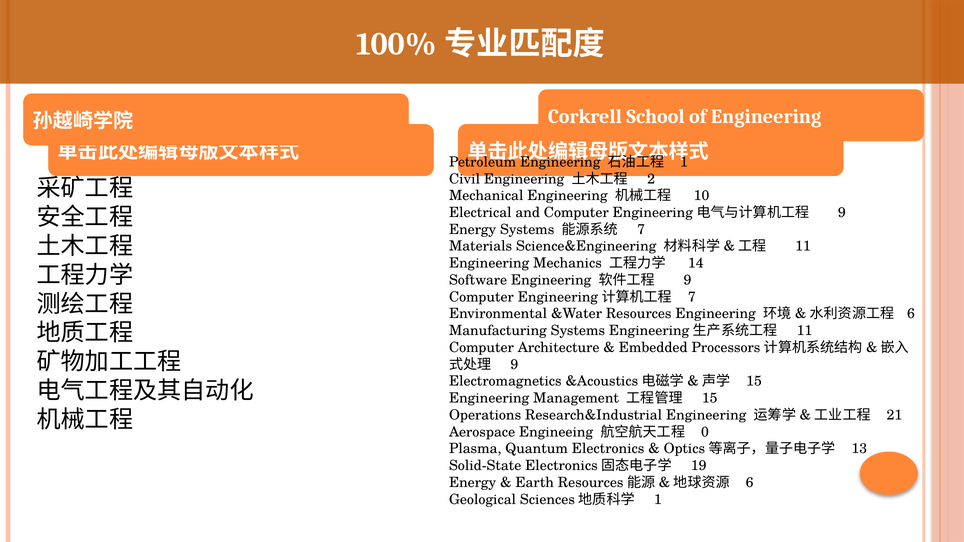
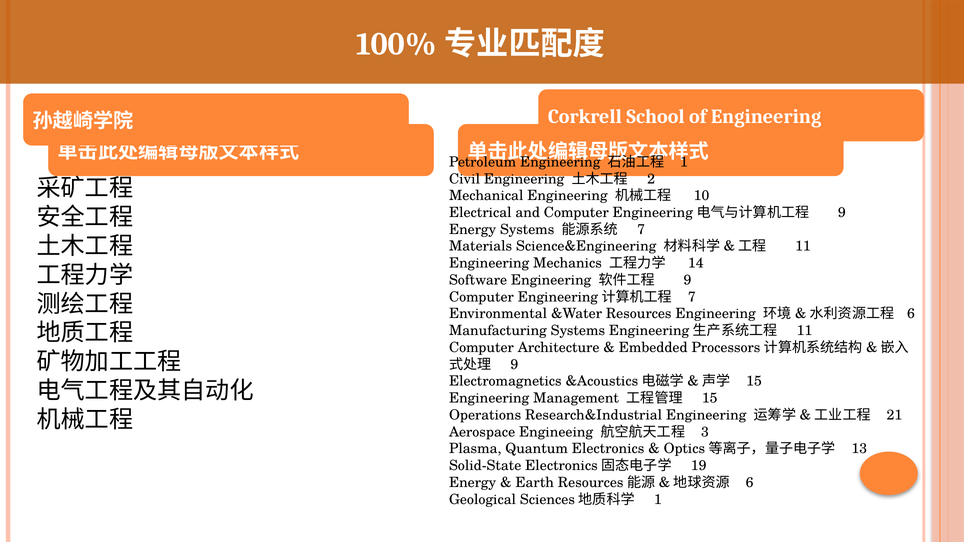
0: 0 -> 3
